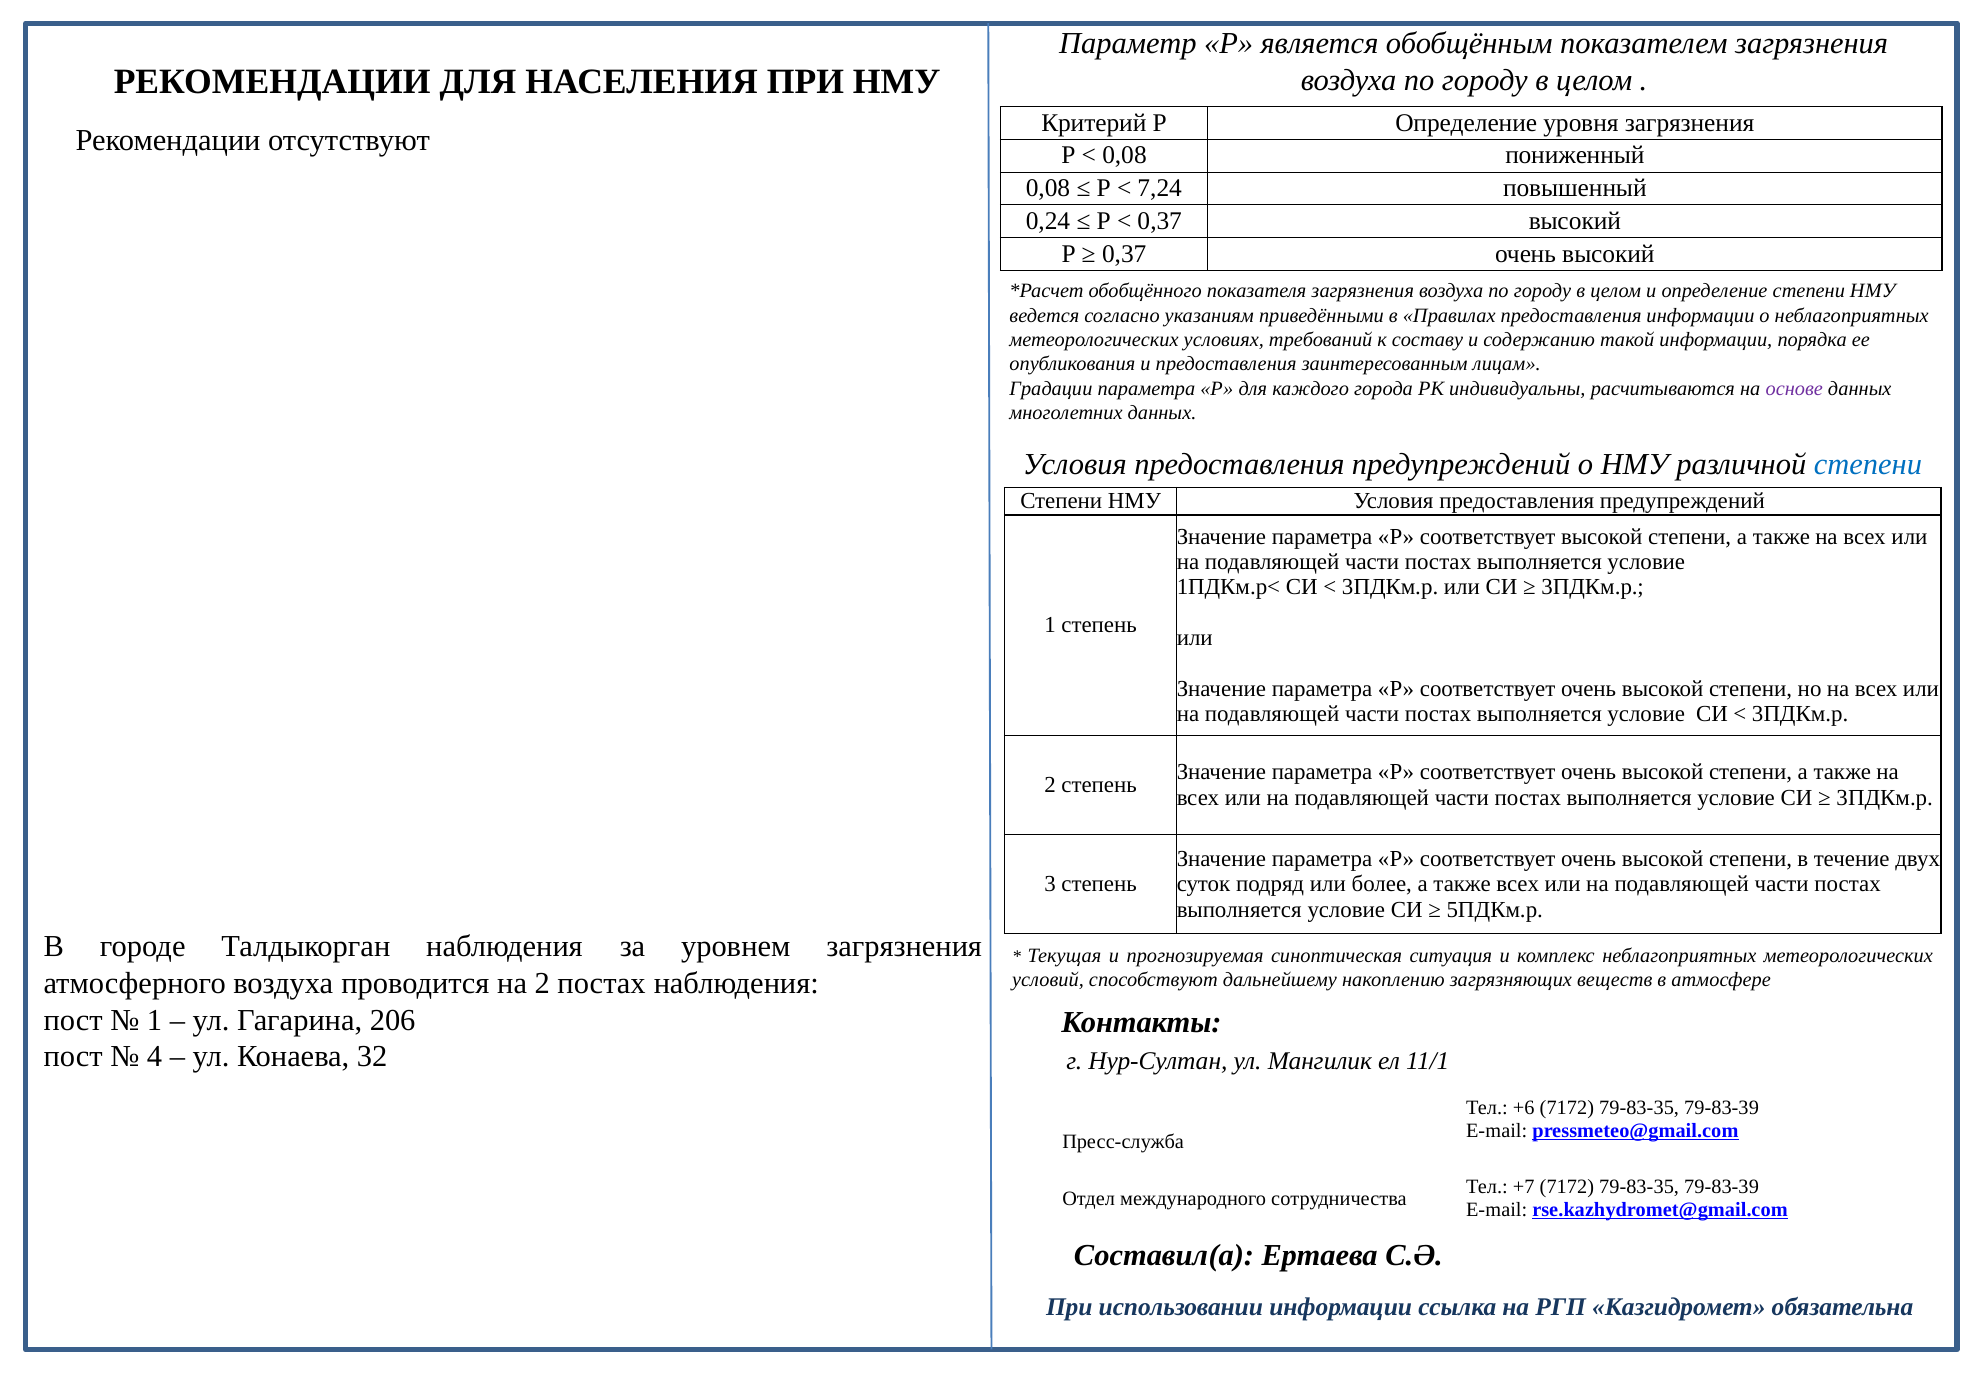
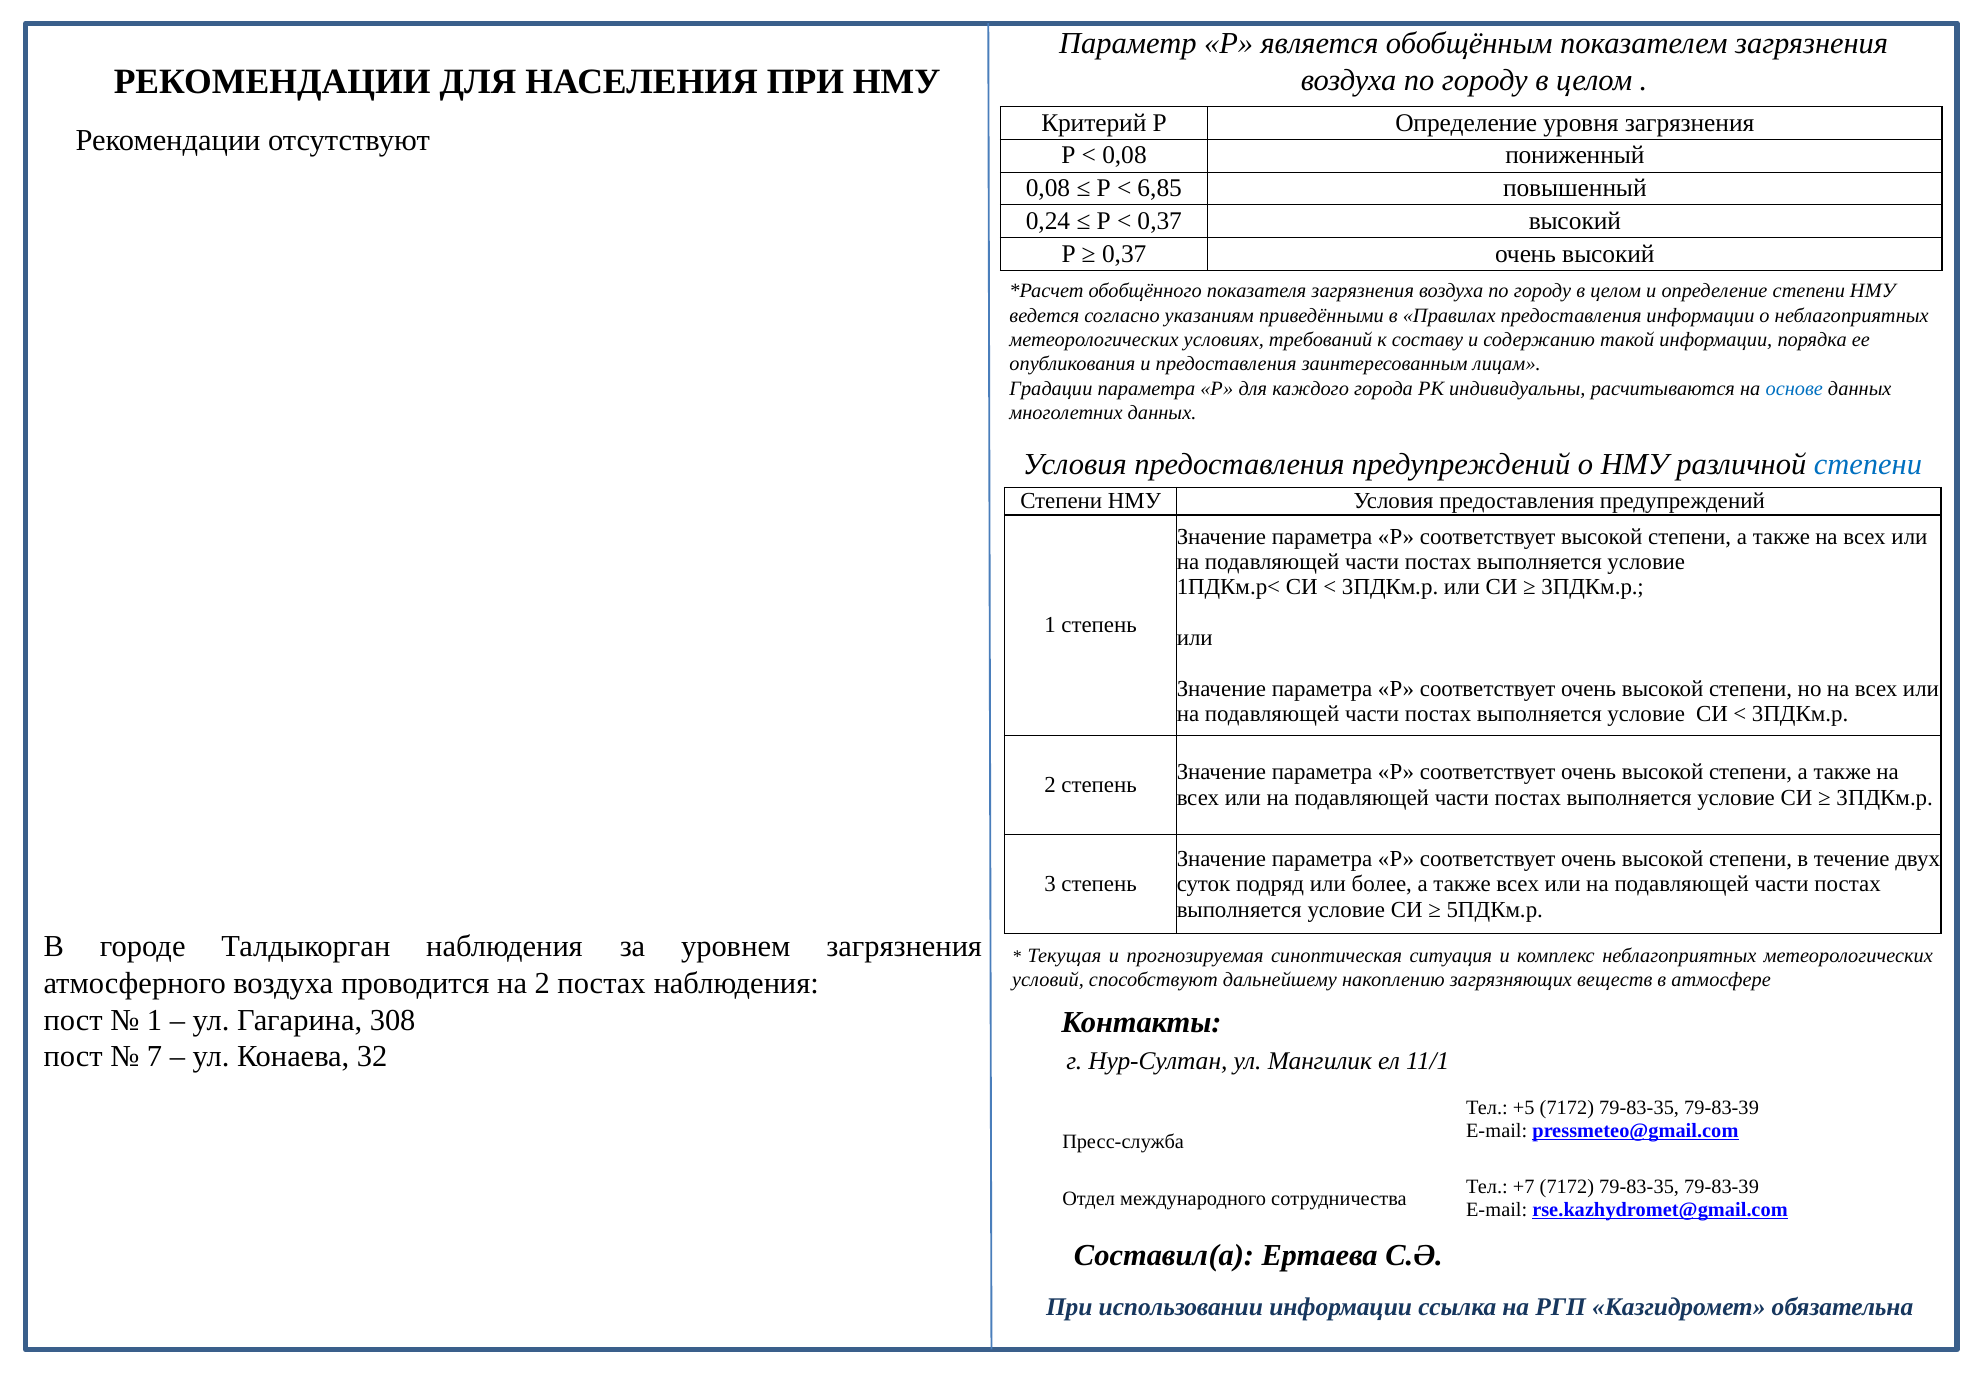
7,24: 7,24 -> 6,85
основе colour: purple -> blue
206: 206 -> 308
4: 4 -> 7
+6: +6 -> +5
